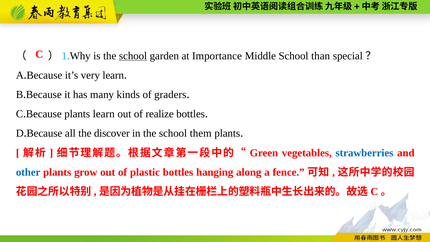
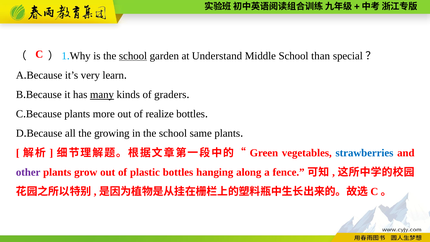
Importance: Importance -> Understand
many underline: none -> present
plants learn: learn -> more
discover: discover -> growing
them: them -> same
other colour: blue -> purple
